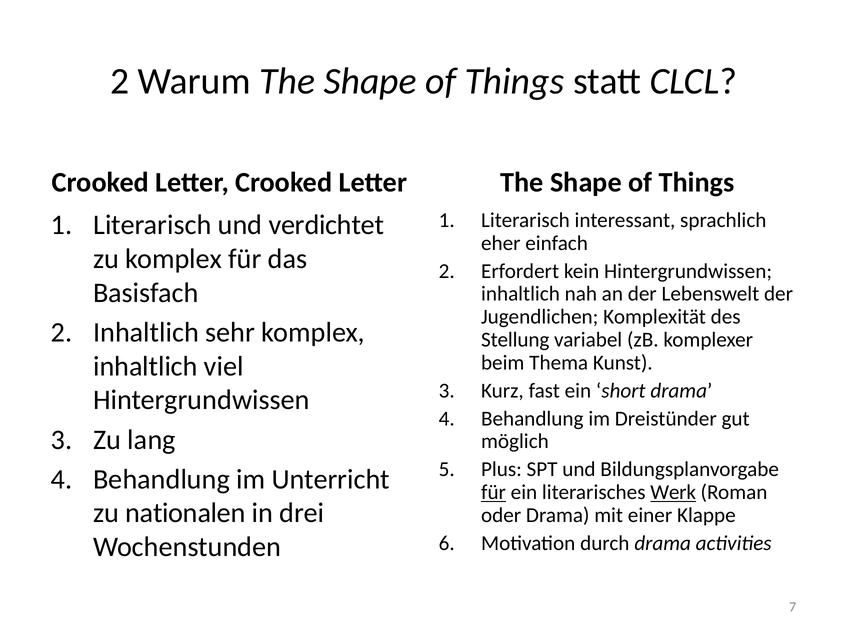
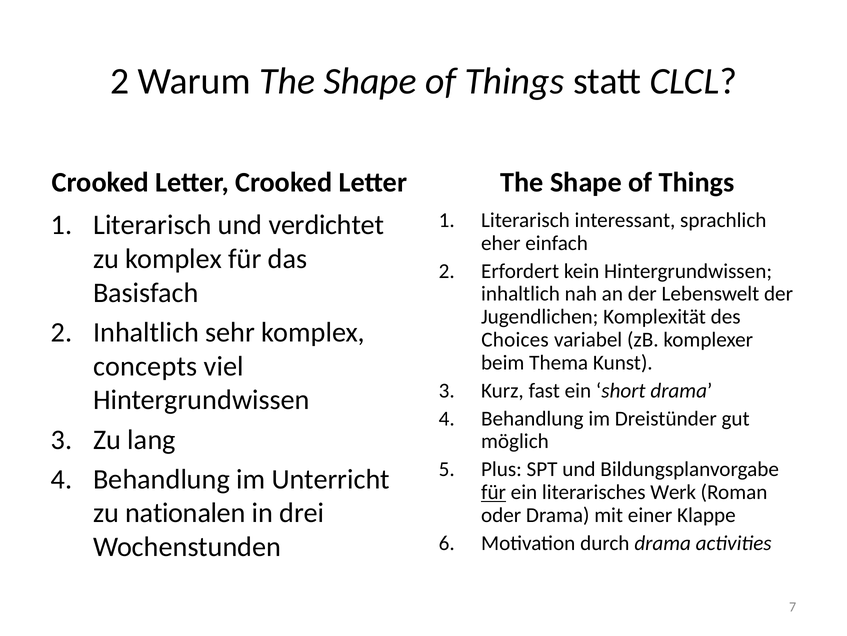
Stellung: Stellung -> Choices
inhaltlich at (145, 366): inhaltlich -> concepts
Werk underline: present -> none
